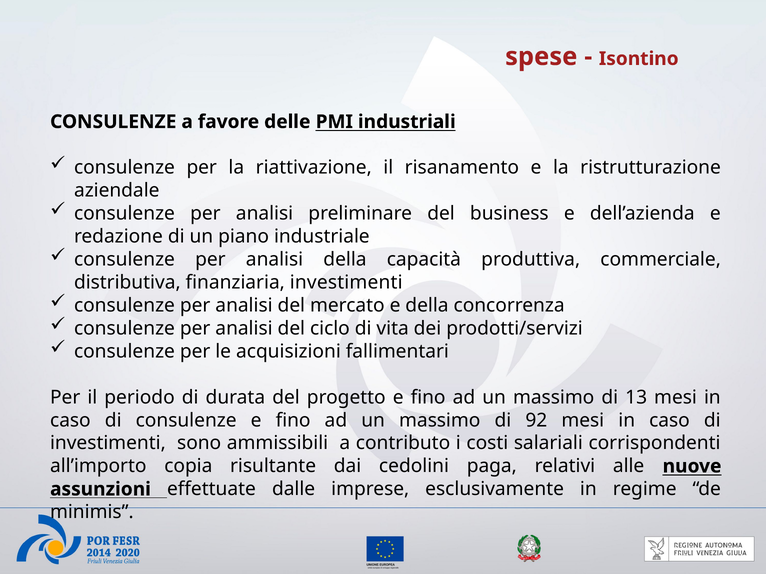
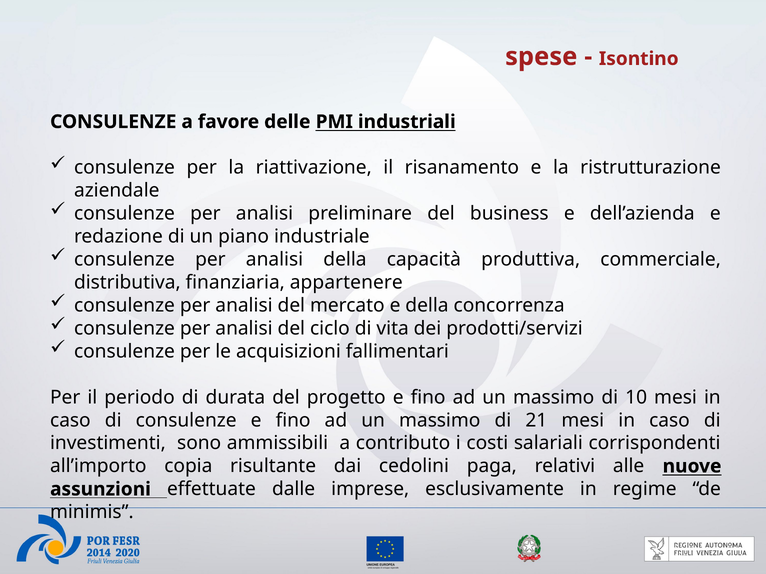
finanziaria investimenti: investimenti -> appartenere
13: 13 -> 10
92: 92 -> 21
